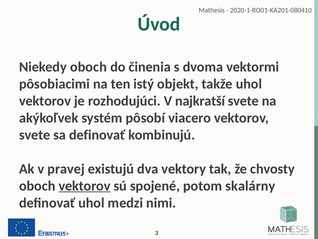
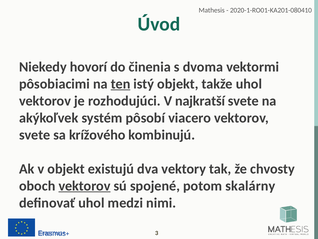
Niekedy oboch: oboch -> hovorí
ten underline: none -> present
sa definovať: definovať -> krížového
v pravej: pravej -> objekt
